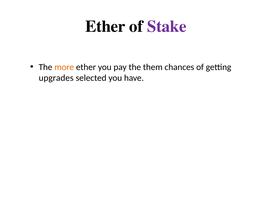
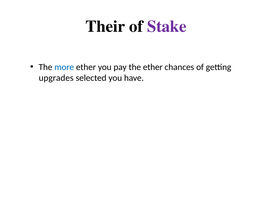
Ether at (105, 26): Ether -> Their
more colour: orange -> blue
the them: them -> ether
